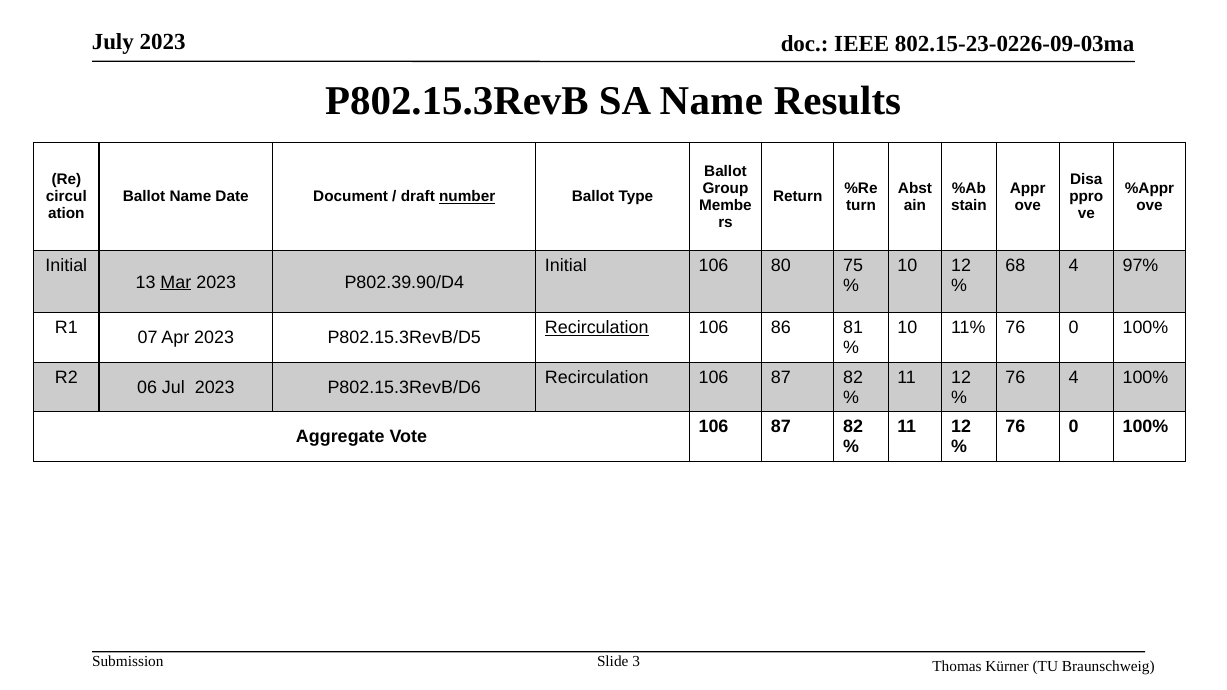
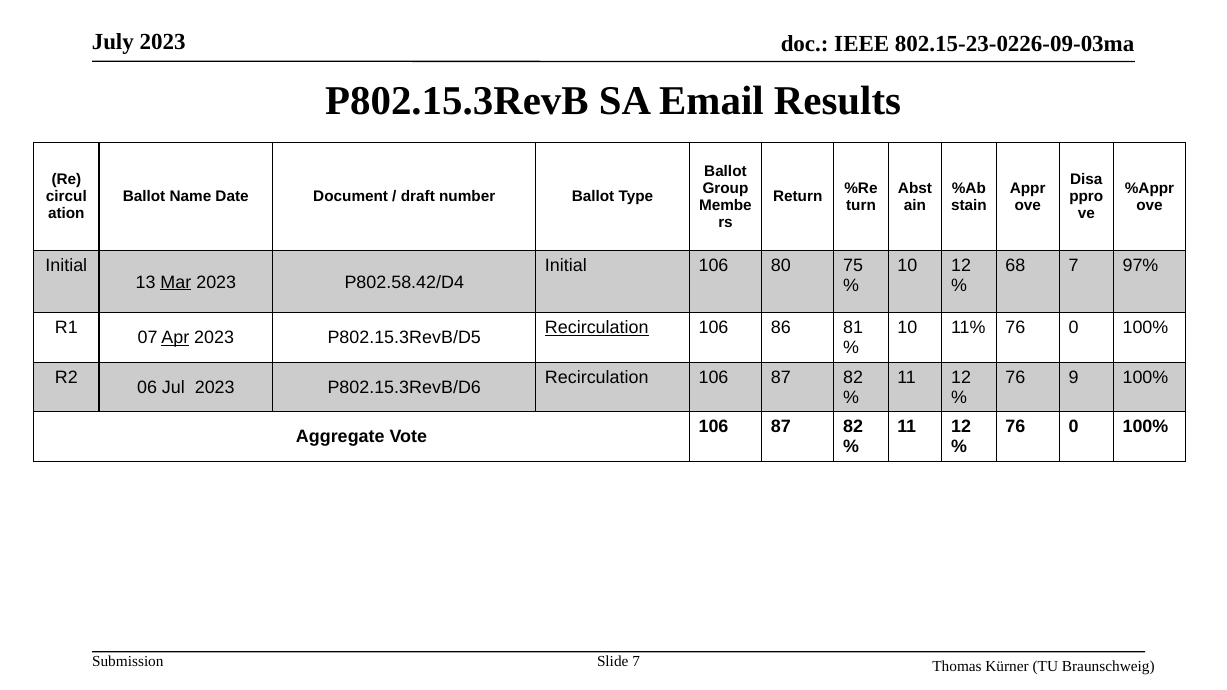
SA Name: Name -> Email
number underline: present -> none
68 4: 4 -> 7
P802.39.90/D4: P802.39.90/D4 -> P802.58.42/D4
Apr underline: none -> present
76 4: 4 -> 9
Slide 3: 3 -> 7
